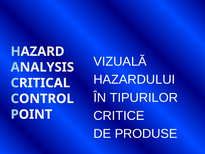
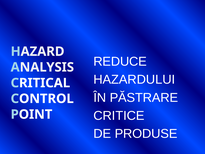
VIZUALĂ: VIZUALĂ -> REDUCE
TIPURILOR: TIPURILOR -> PĂSTRARE
